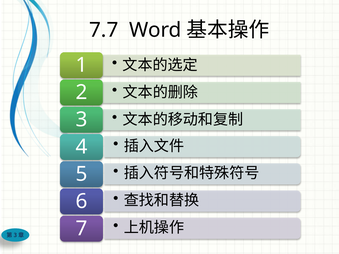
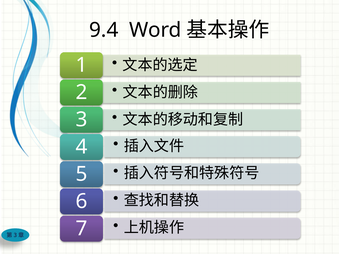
7.7: 7.7 -> 9.4
